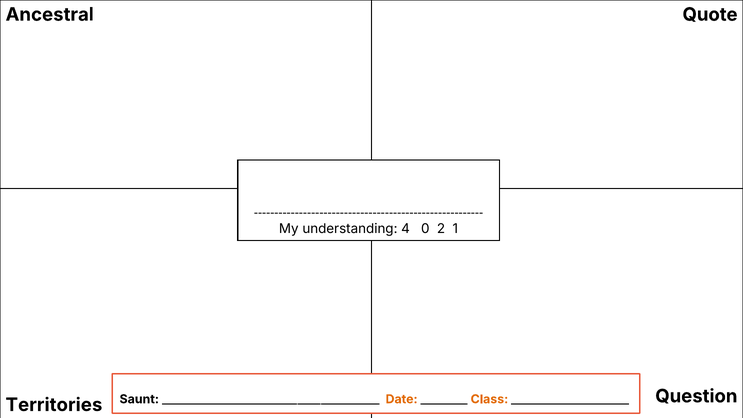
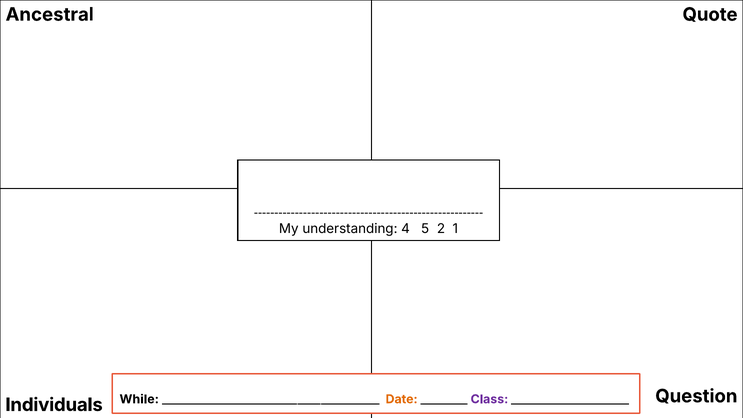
0: 0 -> 5
Saunt: Saunt -> While
Class colour: orange -> purple
Territories: Territories -> Individuals
